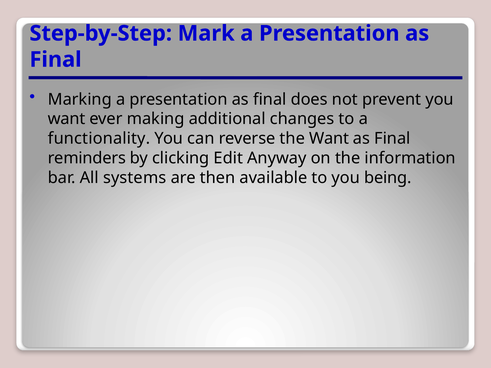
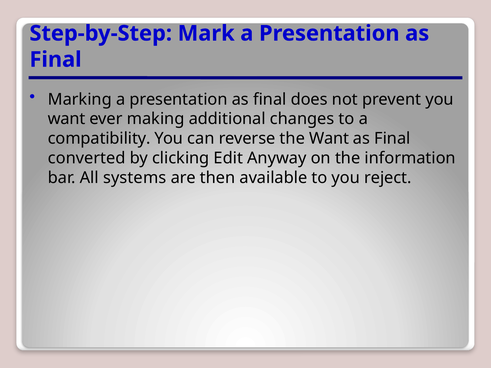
functionality: functionality -> compatibility
reminders: reminders -> converted
being: being -> reject
